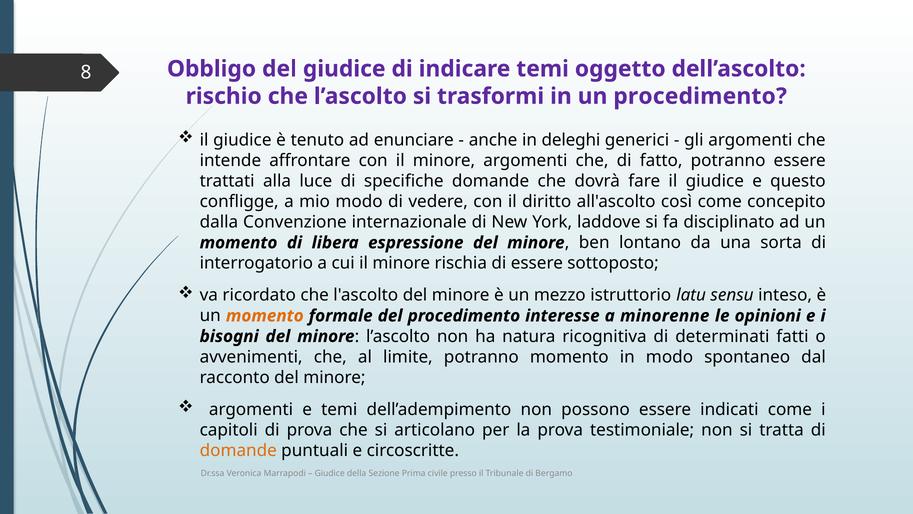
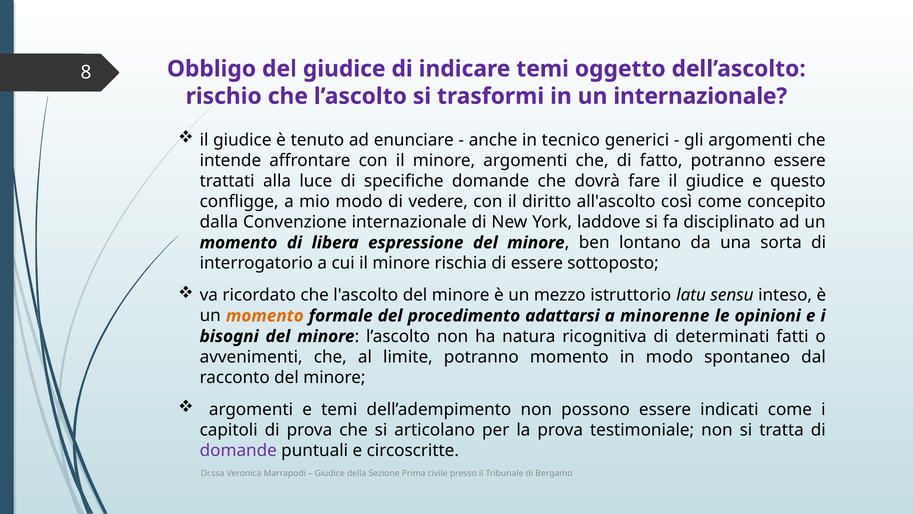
un procedimento: procedimento -> internazionale
deleghi: deleghi -> tecnico
interesse: interesse -> adattarsi
domande at (238, 450) colour: orange -> purple
